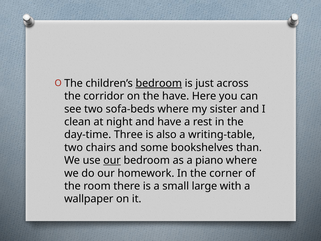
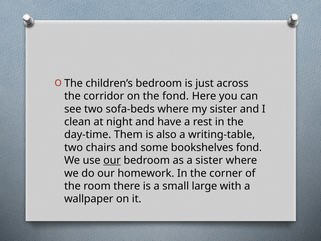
bedroom at (159, 83) underline: present -> none
the have: have -> fond
Three: Three -> Them
bookshelves than: than -> fond
a piano: piano -> sister
